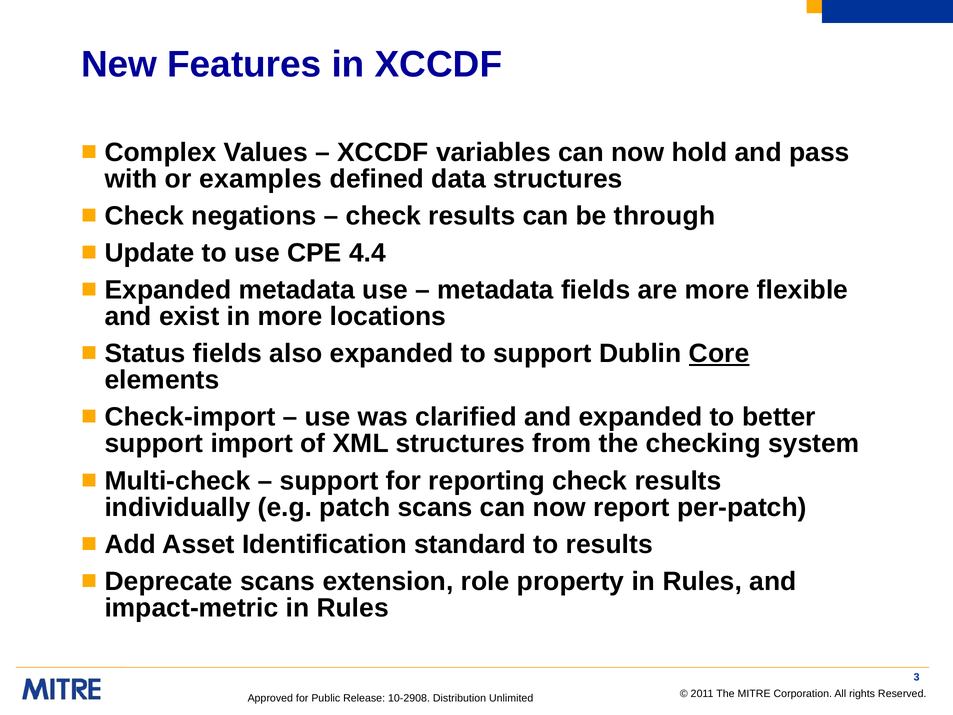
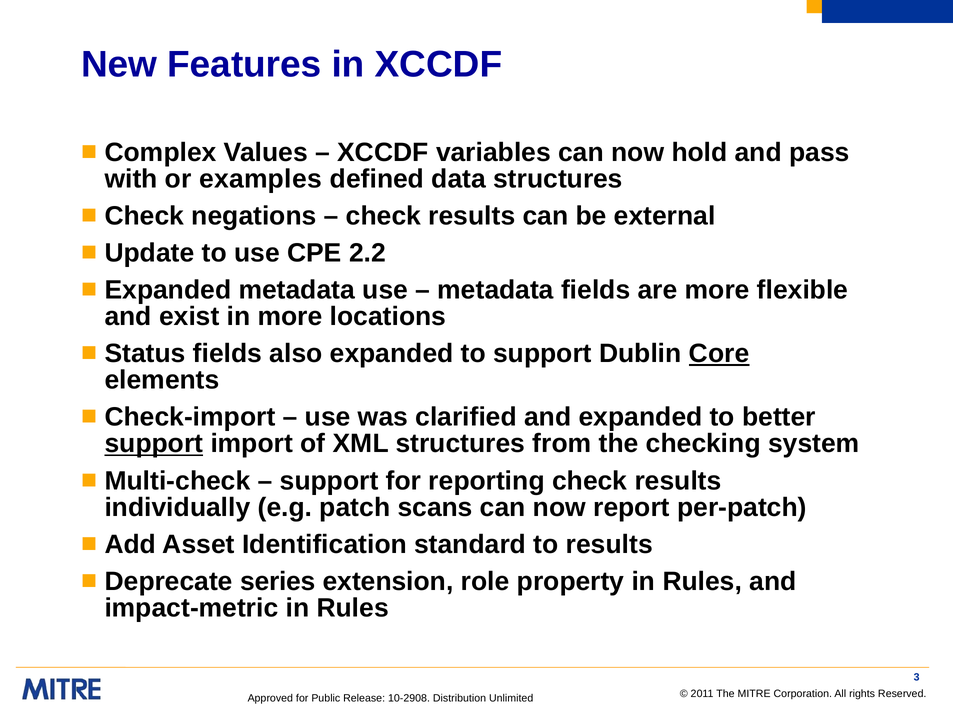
through: through -> external
4.4: 4.4 -> 2.2
support at (154, 444) underline: none -> present
Deprecate scans: scans -> series
